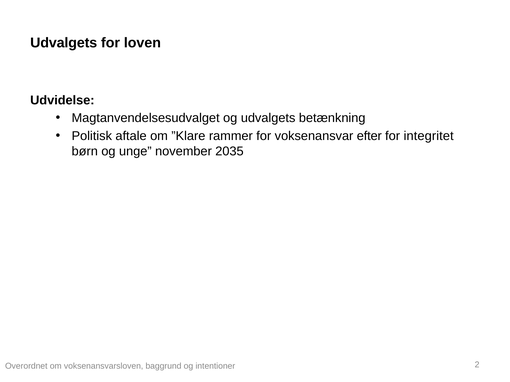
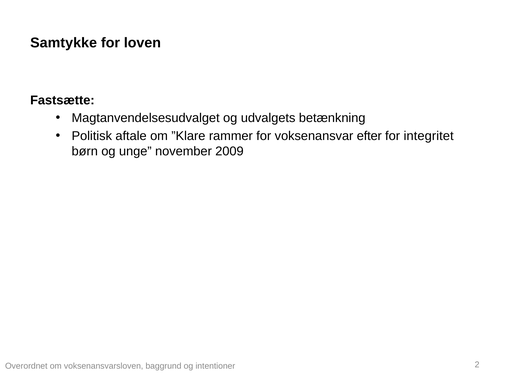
Udvalgets at (64, 43): Udvalgets -> Samtykke
Udvidelse: Udvidelse -> Fastsætte
2035: 2035 -> 2009
